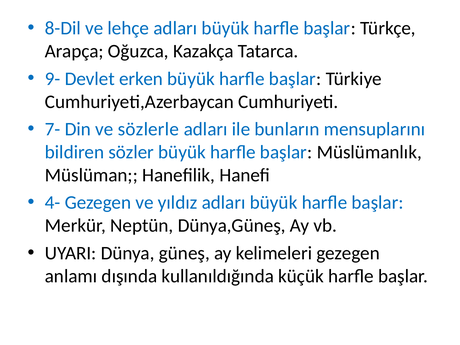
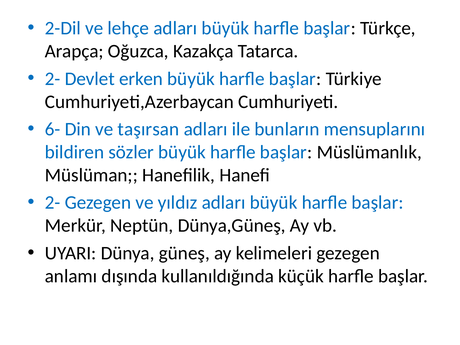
8-Dil: 8-Dil -> 2-Dil
9- at (53, 79): 9- -> 2-
7-: 7- -> 6-
sözlerle: sözlerle -> taşırsan
4- at (53, 203): 4- -> 2-
